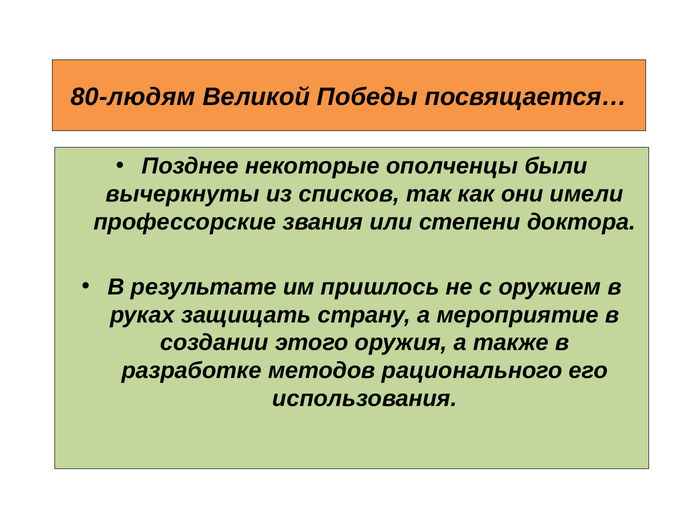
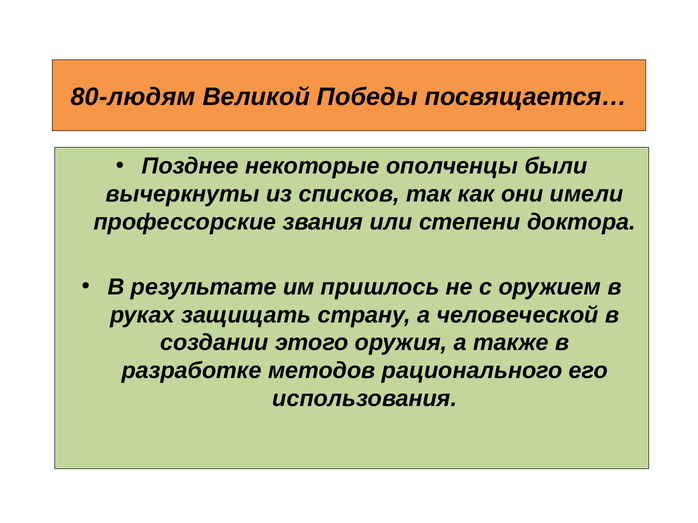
мероприятие: мероприятие -> человеческой
